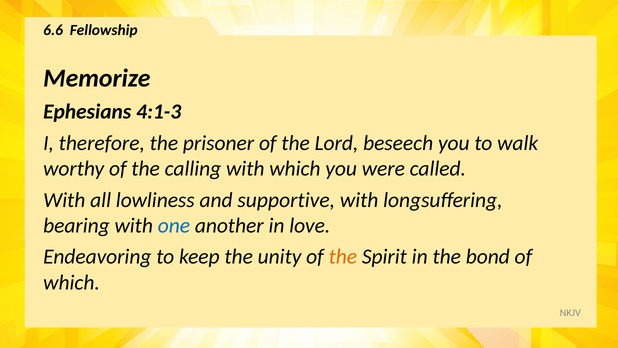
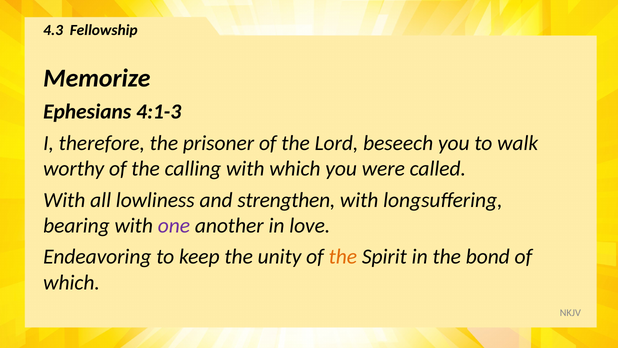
6.6: 6.6 -> 4.3
supportive: supportive -> strengthen
one colour: blue -> purple
